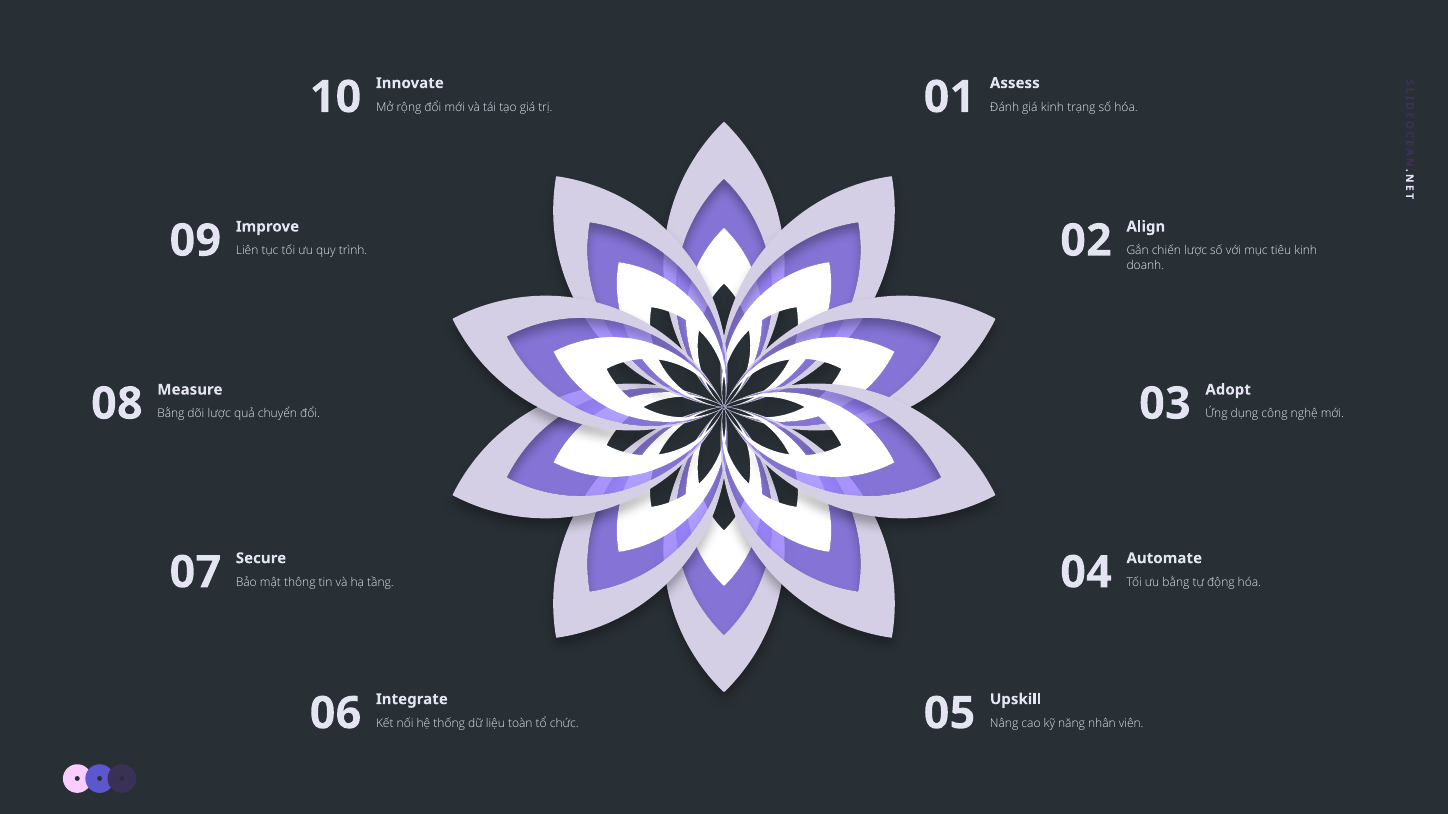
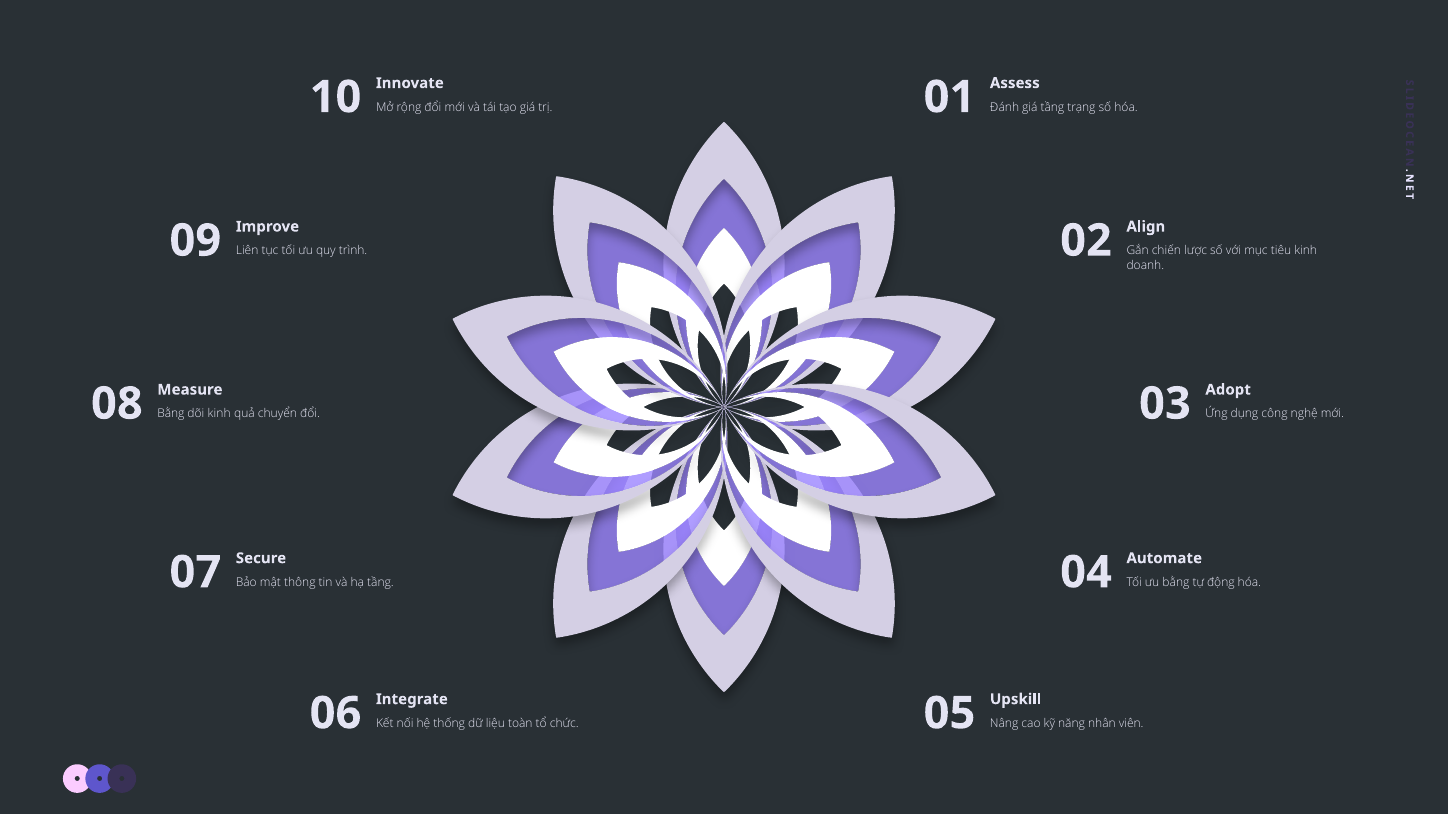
giá kinh: kinh -> tầng
dõi lược: lược -> kinh
